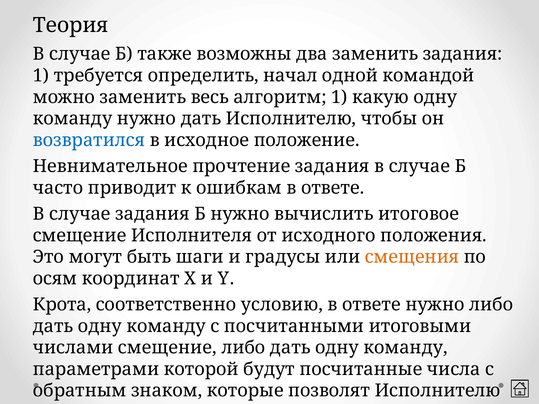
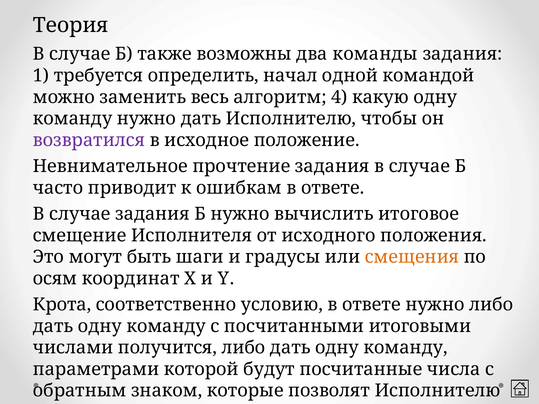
два заменить: заменить -> команды
алгоритм 1: 1 -> 4
возвратился colour: blue -> purple
числами смещение: смещение -> получится
